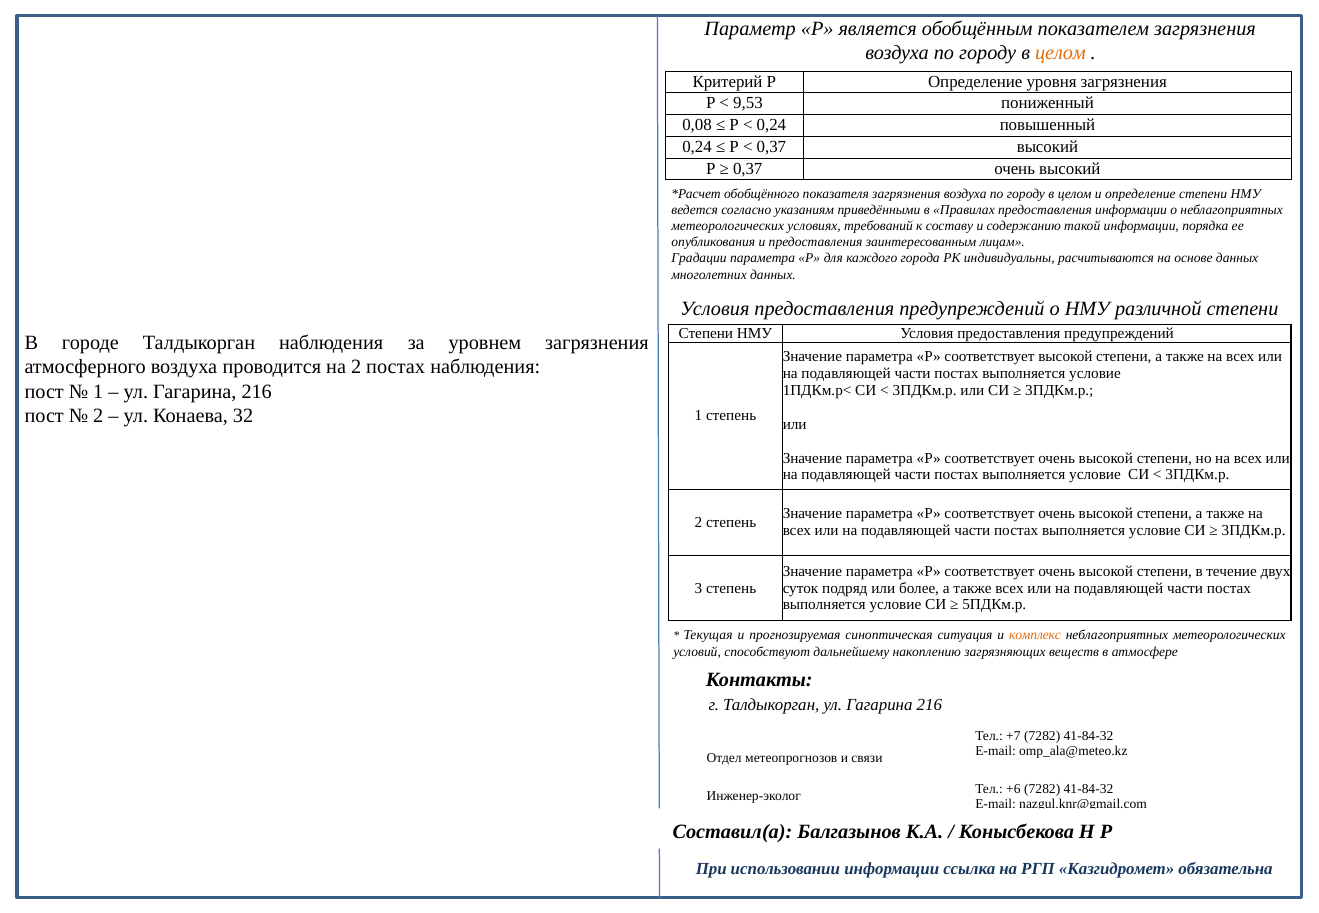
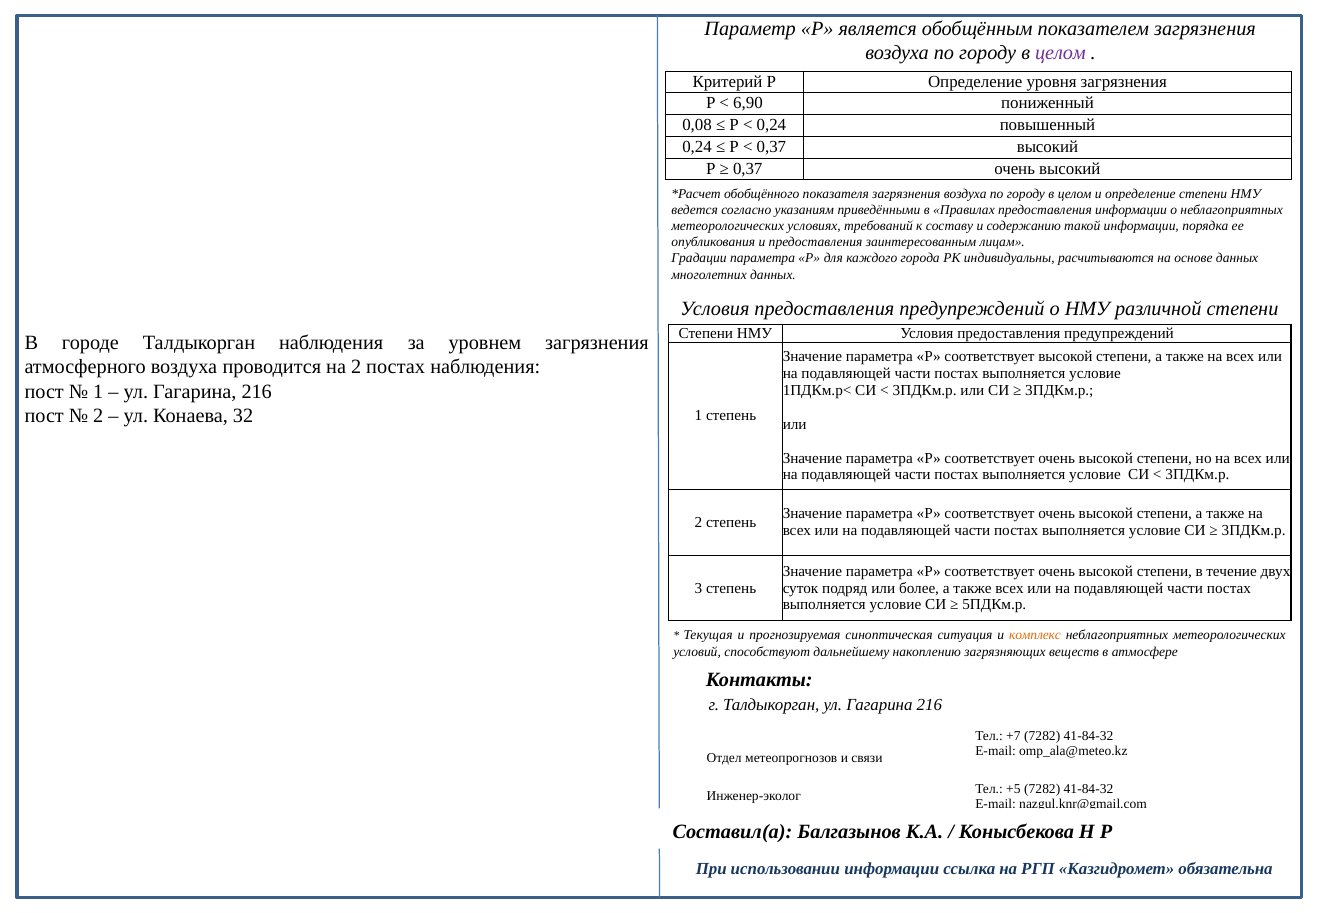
целом at (1060, 53) colour: orange -> purple
9,53: 9,53 -> 6,90
+6: +6 -> +5
